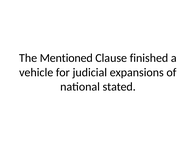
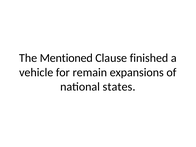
judicial: judicial -> remain
stated: stated -> states
